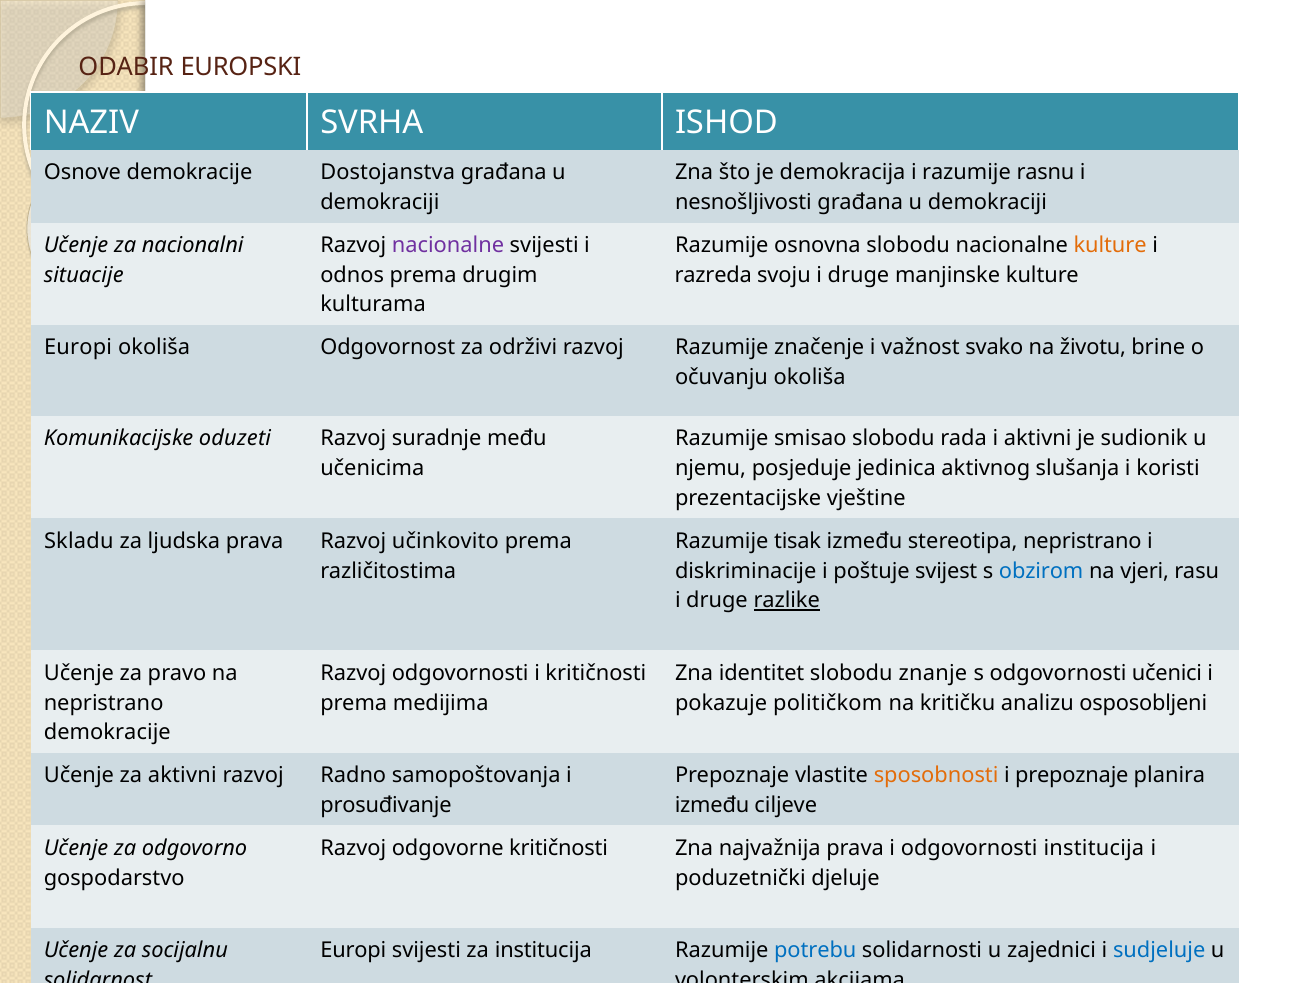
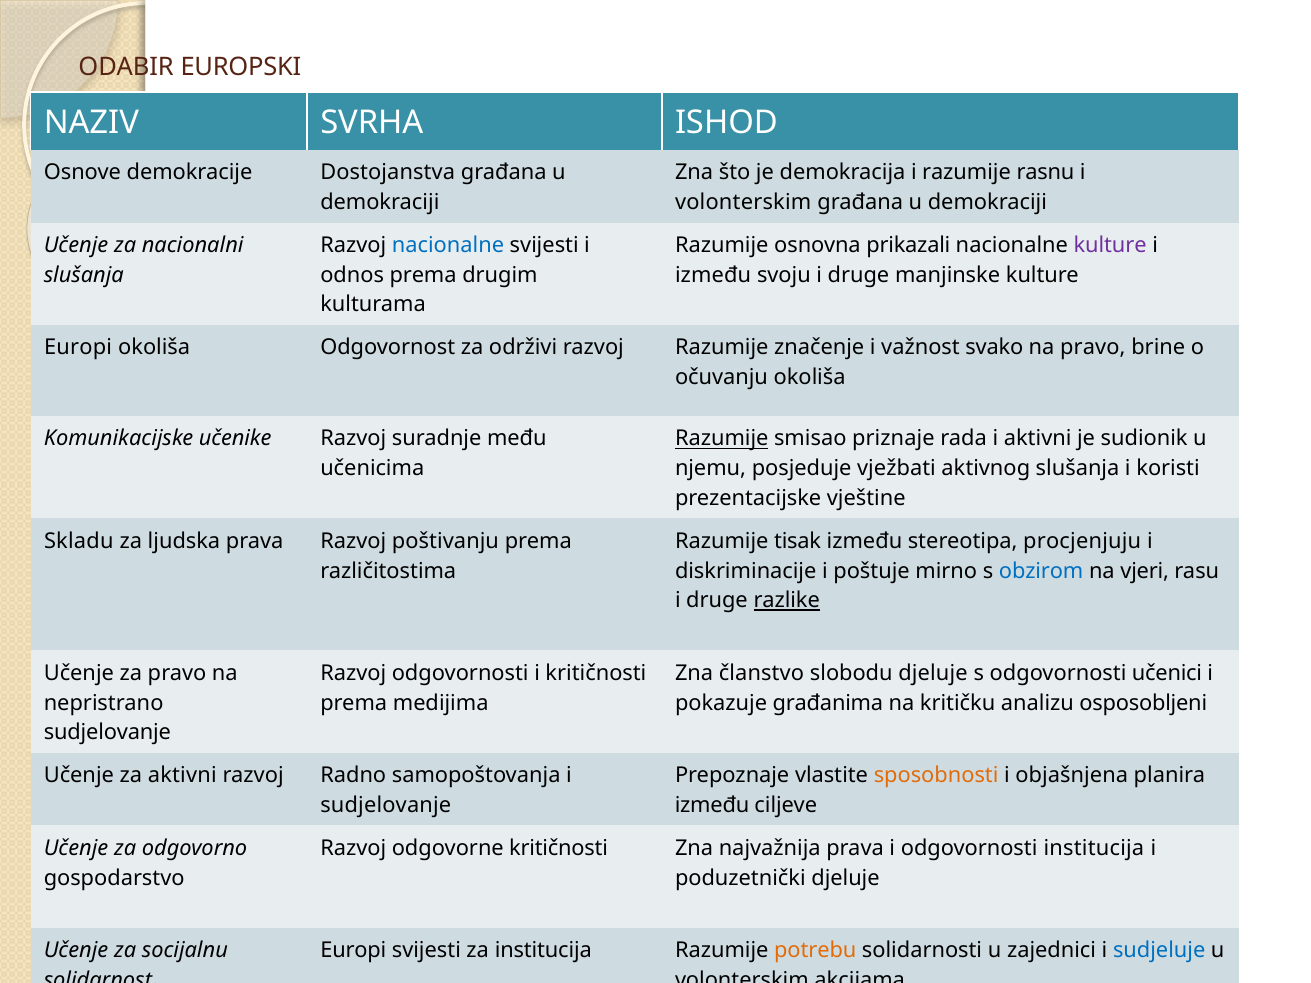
nesnošljivosti at (743, 202): nesnošljivosti -> volonterskim
nacionalne at (448, 245) colour: purple -> blue
osnovna slobodu: slobodu -> prikazali
kulture at (1110, 245) colour: orange -> purple
situacije at (84, 275): situacije -> slušanja
razreda at (713, 275): razreda -> između
na životu: životu -> pravo
oduzeti: oduzeti -> učenike
Razumije at (722, 439) underline: none -> present
smisao slobodu: slobodu -> priznaje
jedinica: jedinica -> vježbati
učinkovito: učinkovito -> poštivanju
stereotipa nepristrano: nepristrano -> procjenjuju
svijest: svijest -> mirno
identitet: identitet -> članstvo
slobodu znanje: znanje -> djeluje
političkom: političkom -> građanima
demokracije at (107, 733): demokracije -> sudjelovanje
i prepoznaje: prepoznaje -> objašnjena
prosuđivanje at (386, 805): prosuđivanje -> sudjelovanje
potrebu colour: blue -> orange
